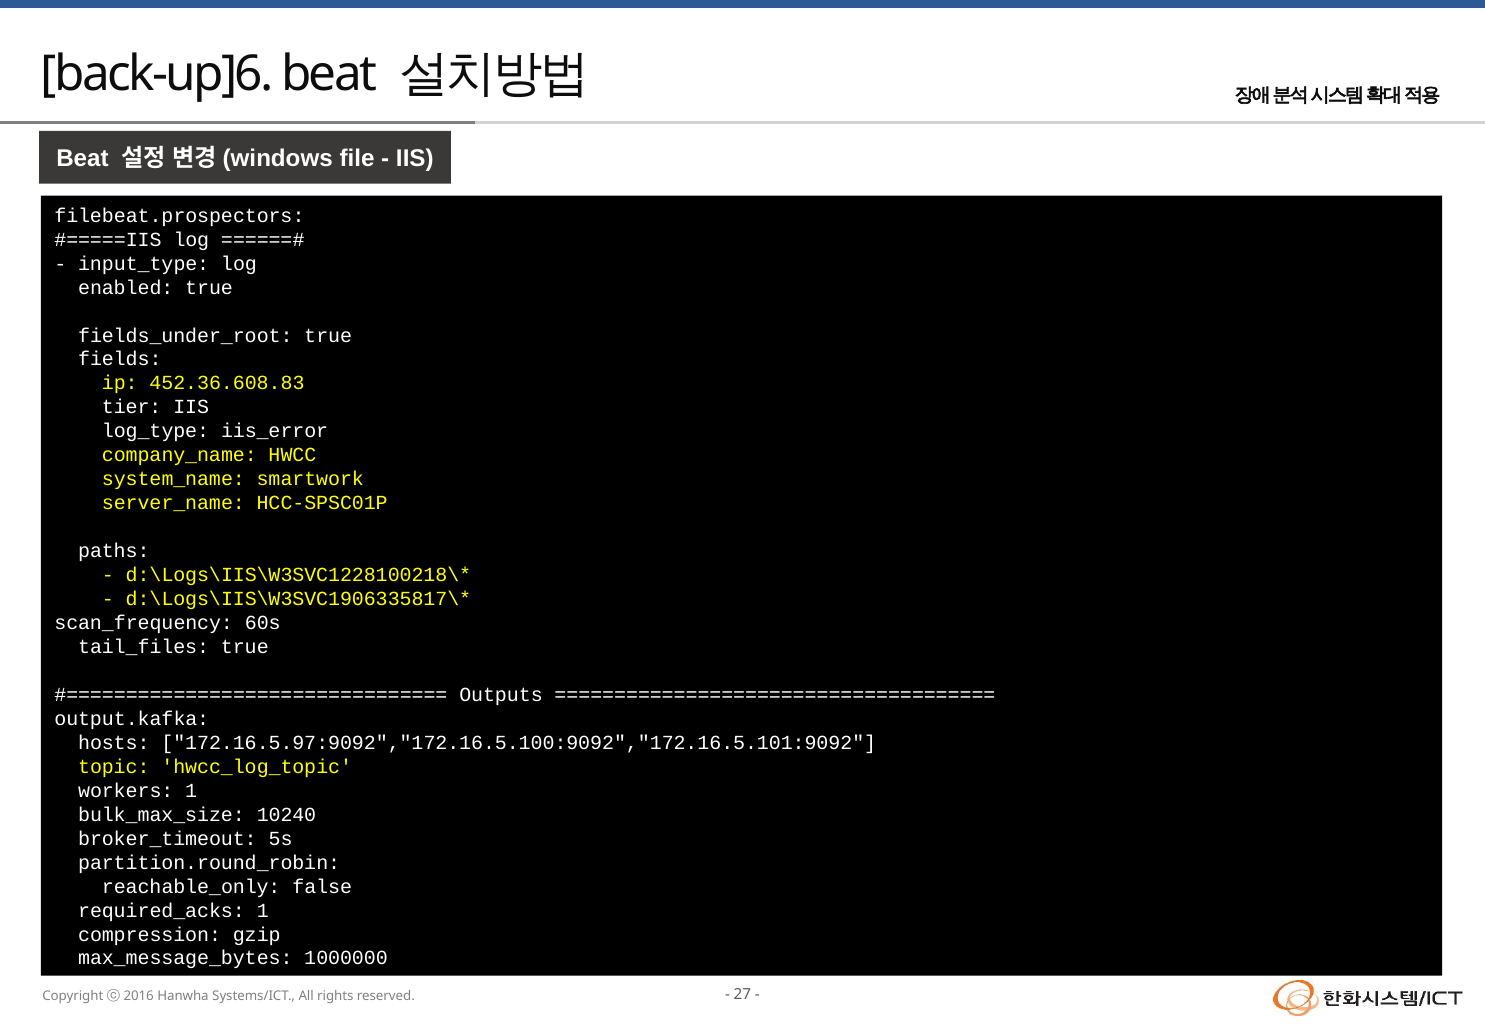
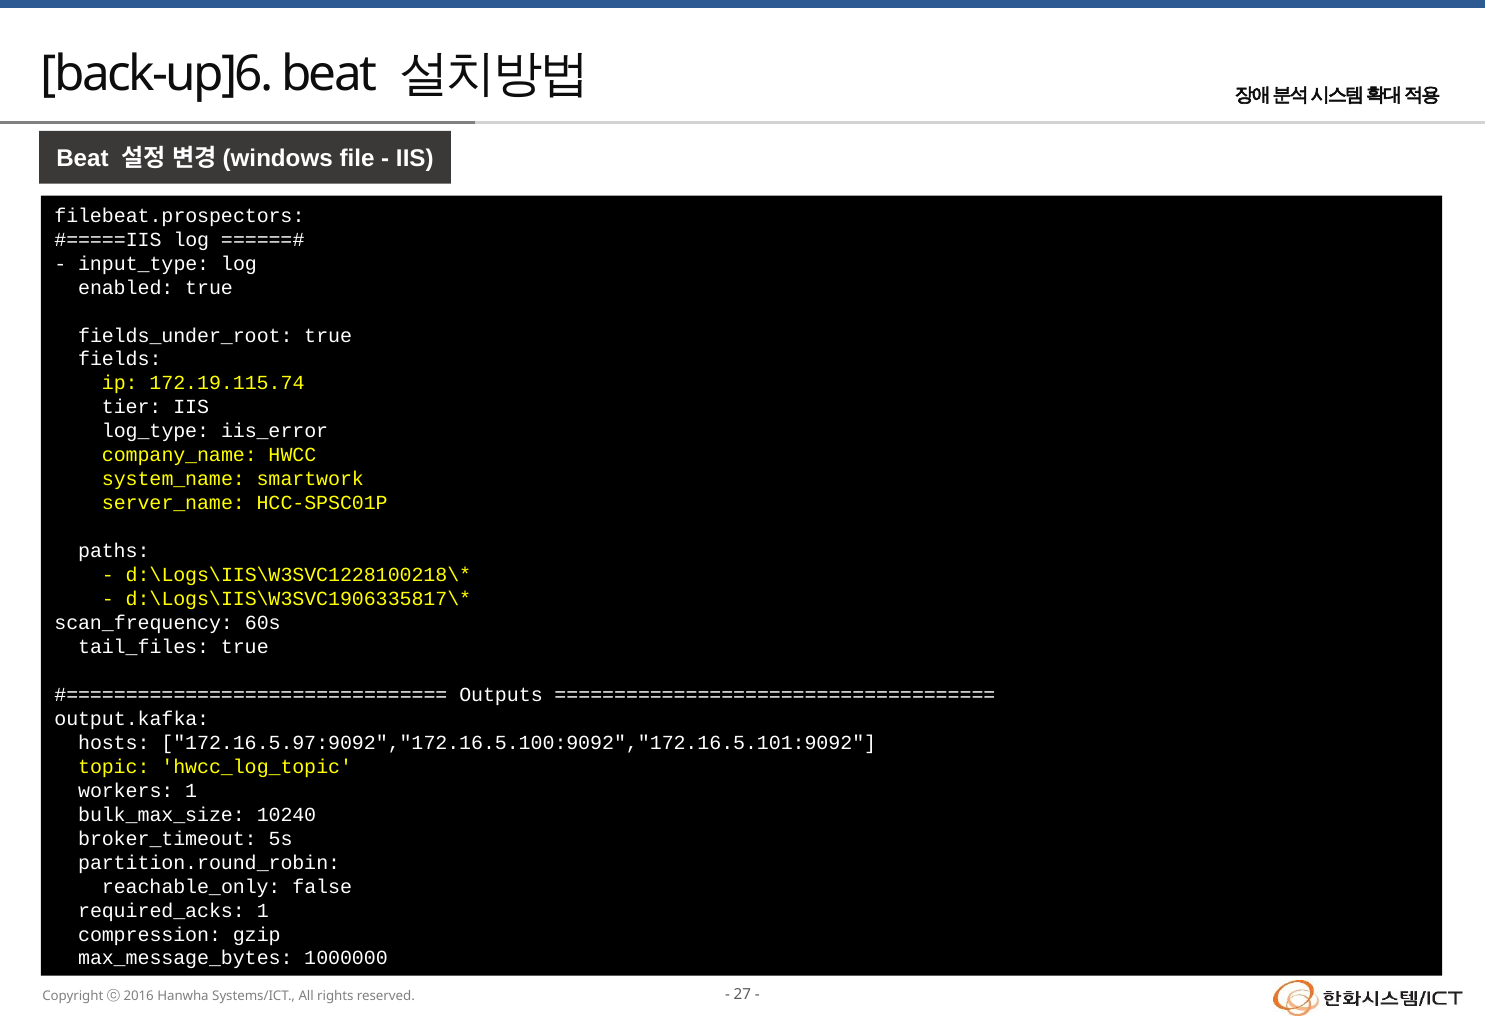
452.36.608.83: 452.36.608.83 -> 172.19.115.74
